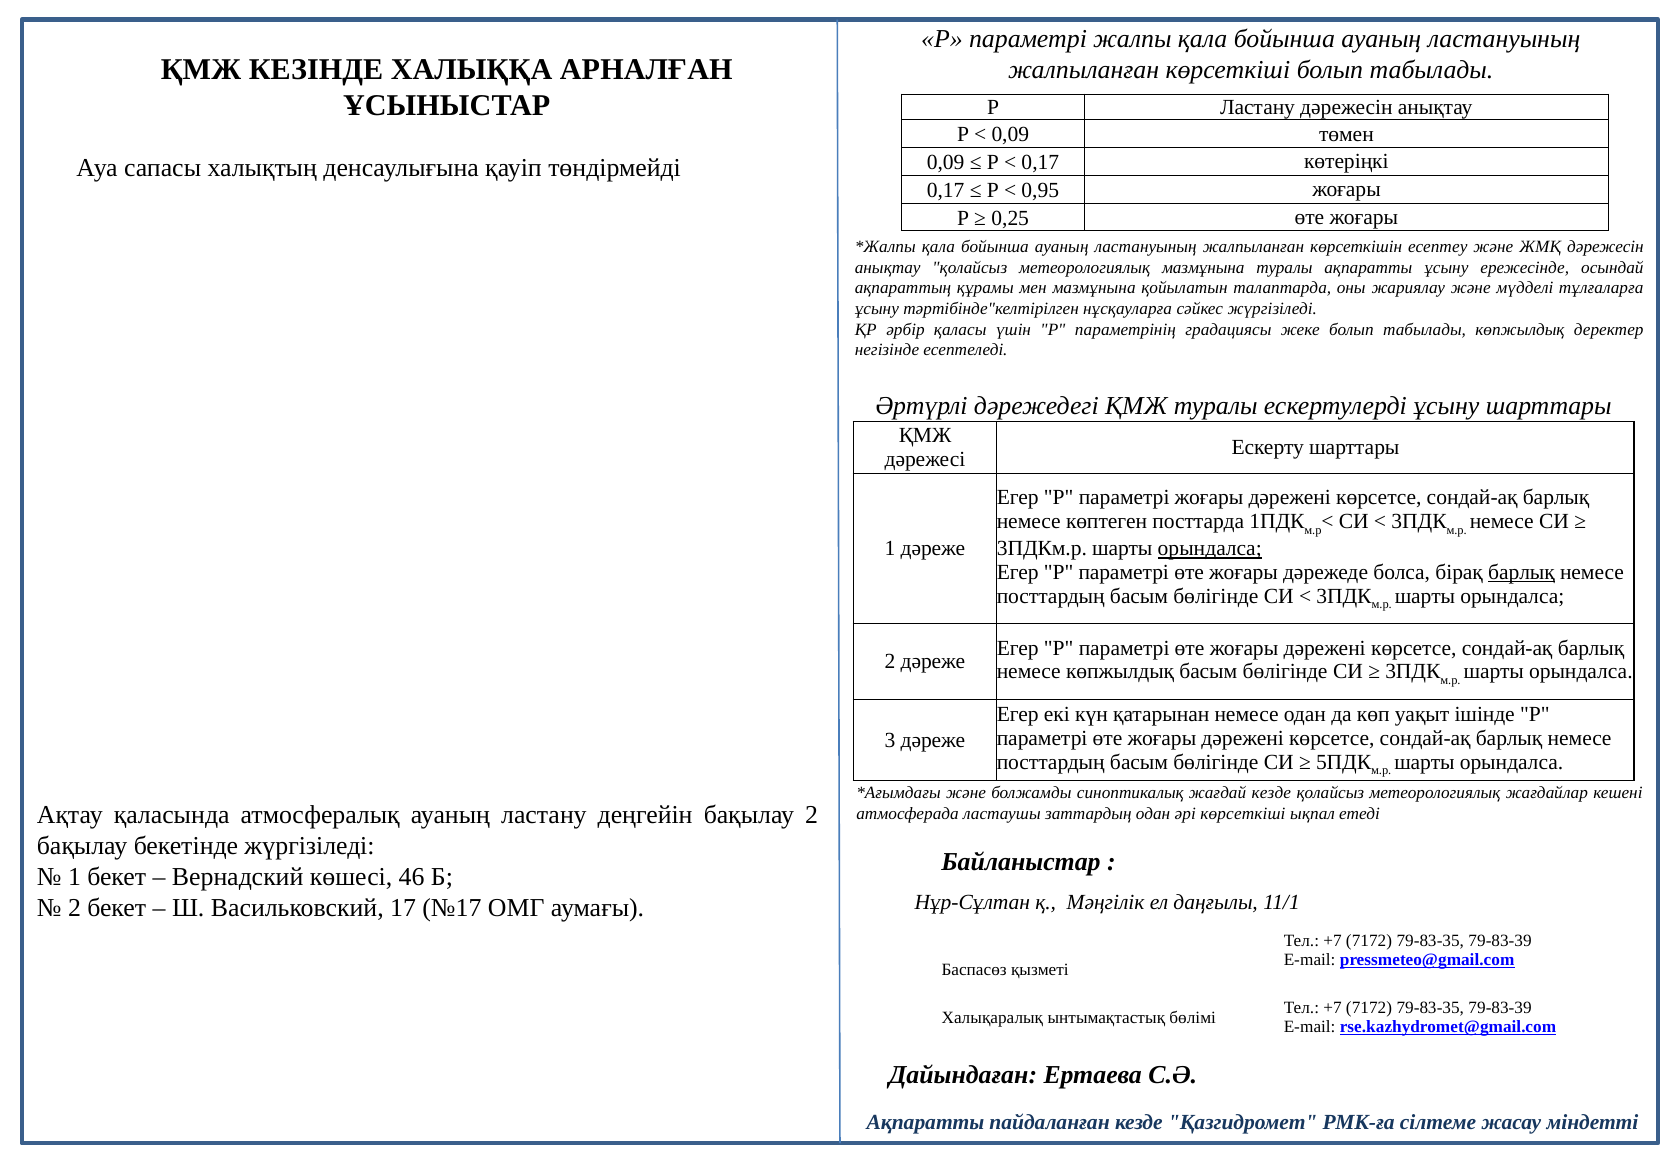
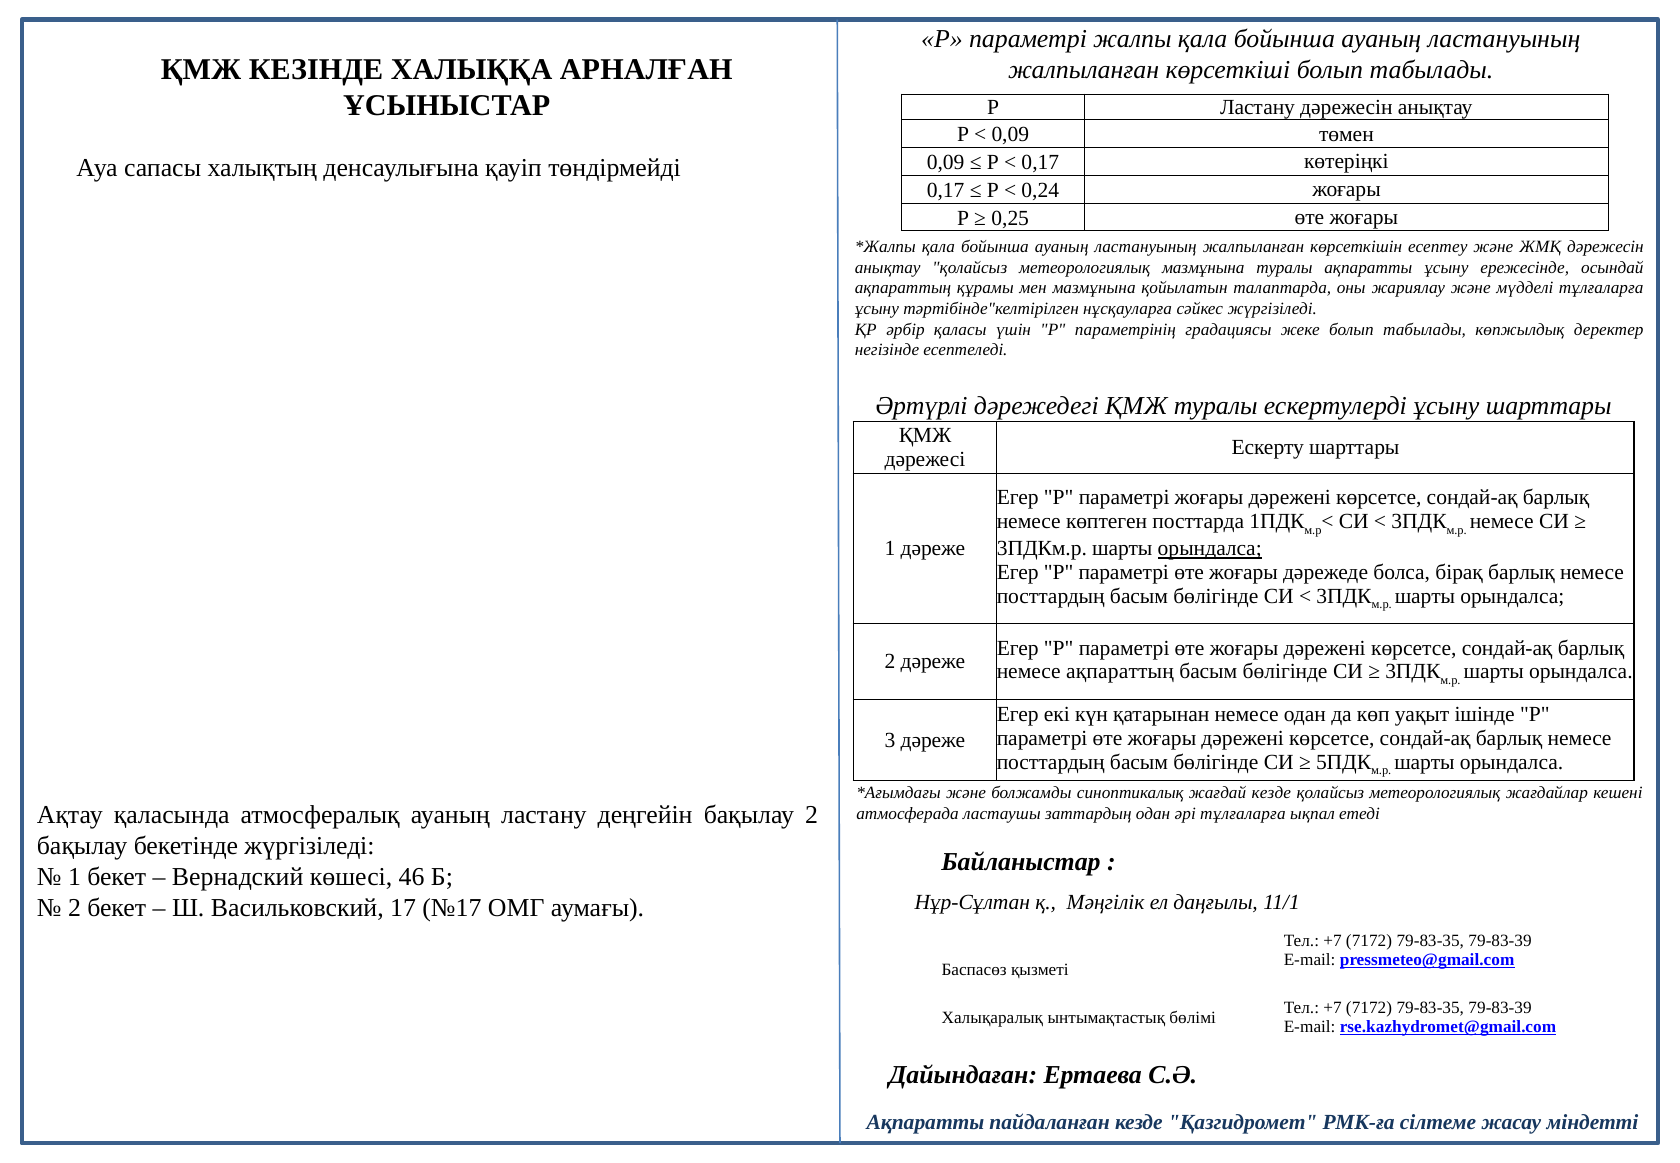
0,95: 0,95 -> 0,24
барлық at (1521, 572) underline: present -> none
немесе көпжылдық: көпжылдық -> ақпараттың
әрі көрсеткіші: көрсеткіші -> тұлғаларға
